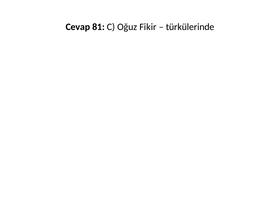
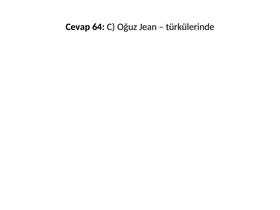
81: 81 -> 64
Fikir: Fikir -> Jean
